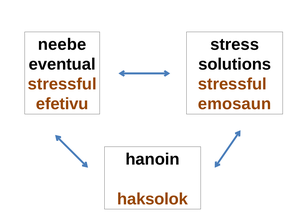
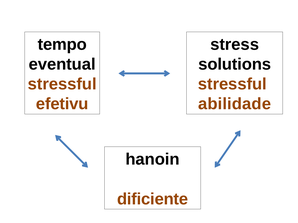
neebe: neebe -> tempo
emosaun: emosaun -> abilidade
haksolok: haksolok -> dificiente
